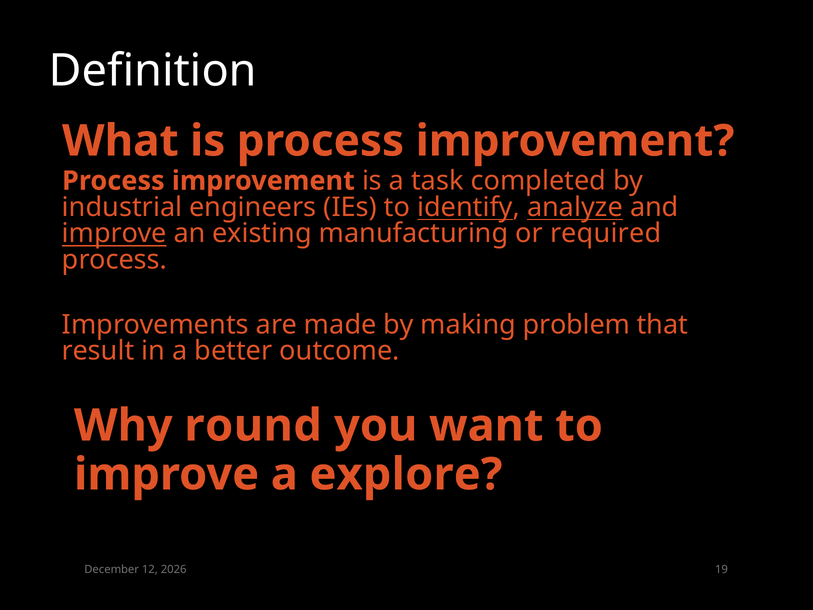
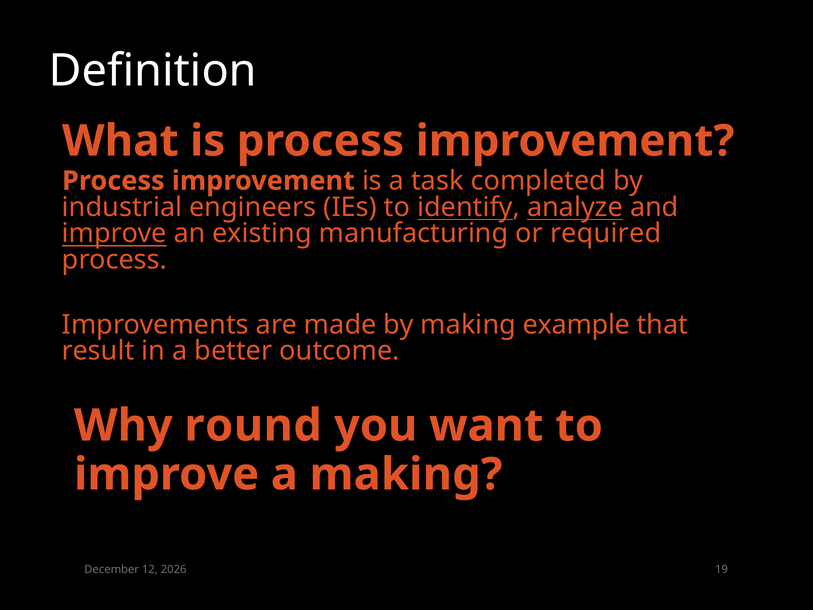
problem: problem -> example
a explore: explore -> making
